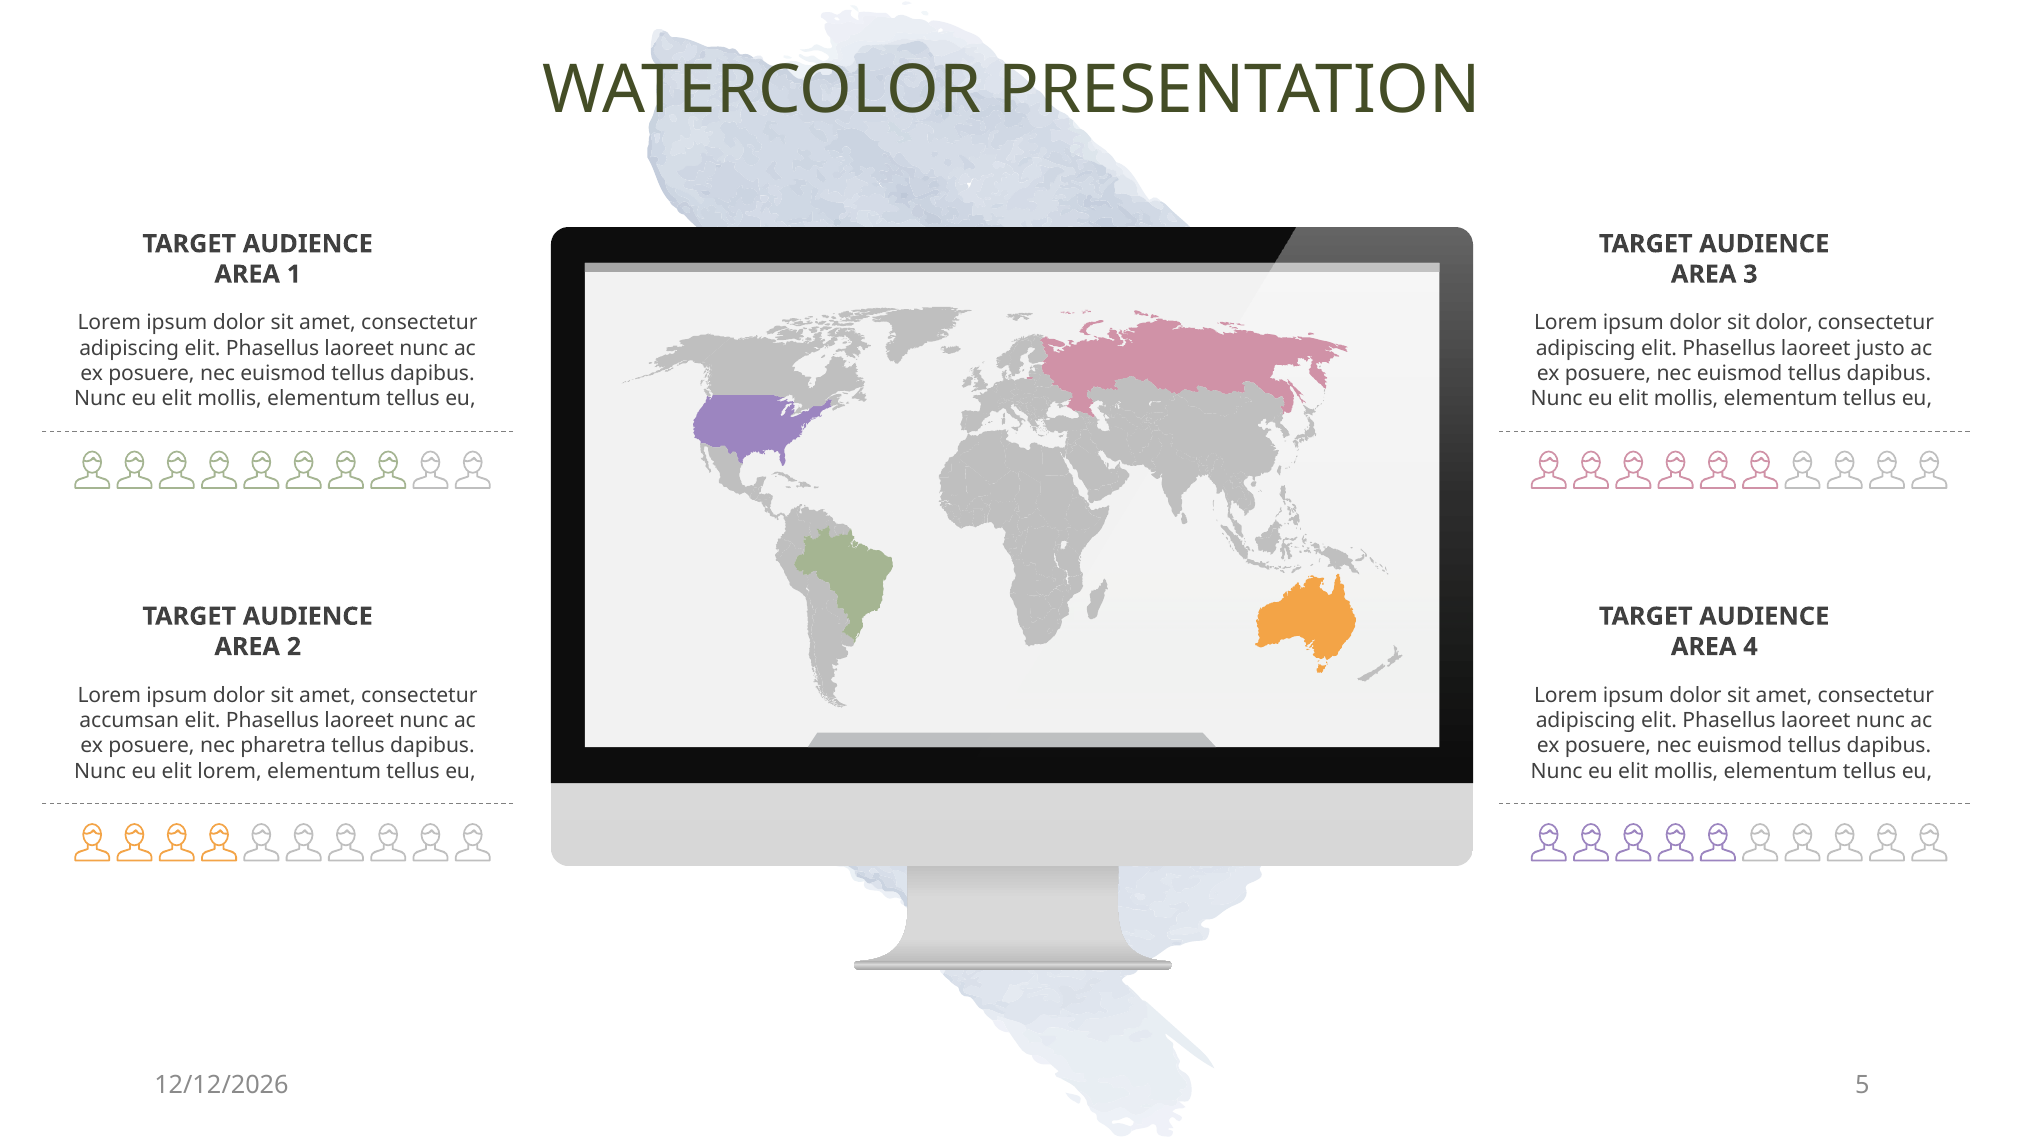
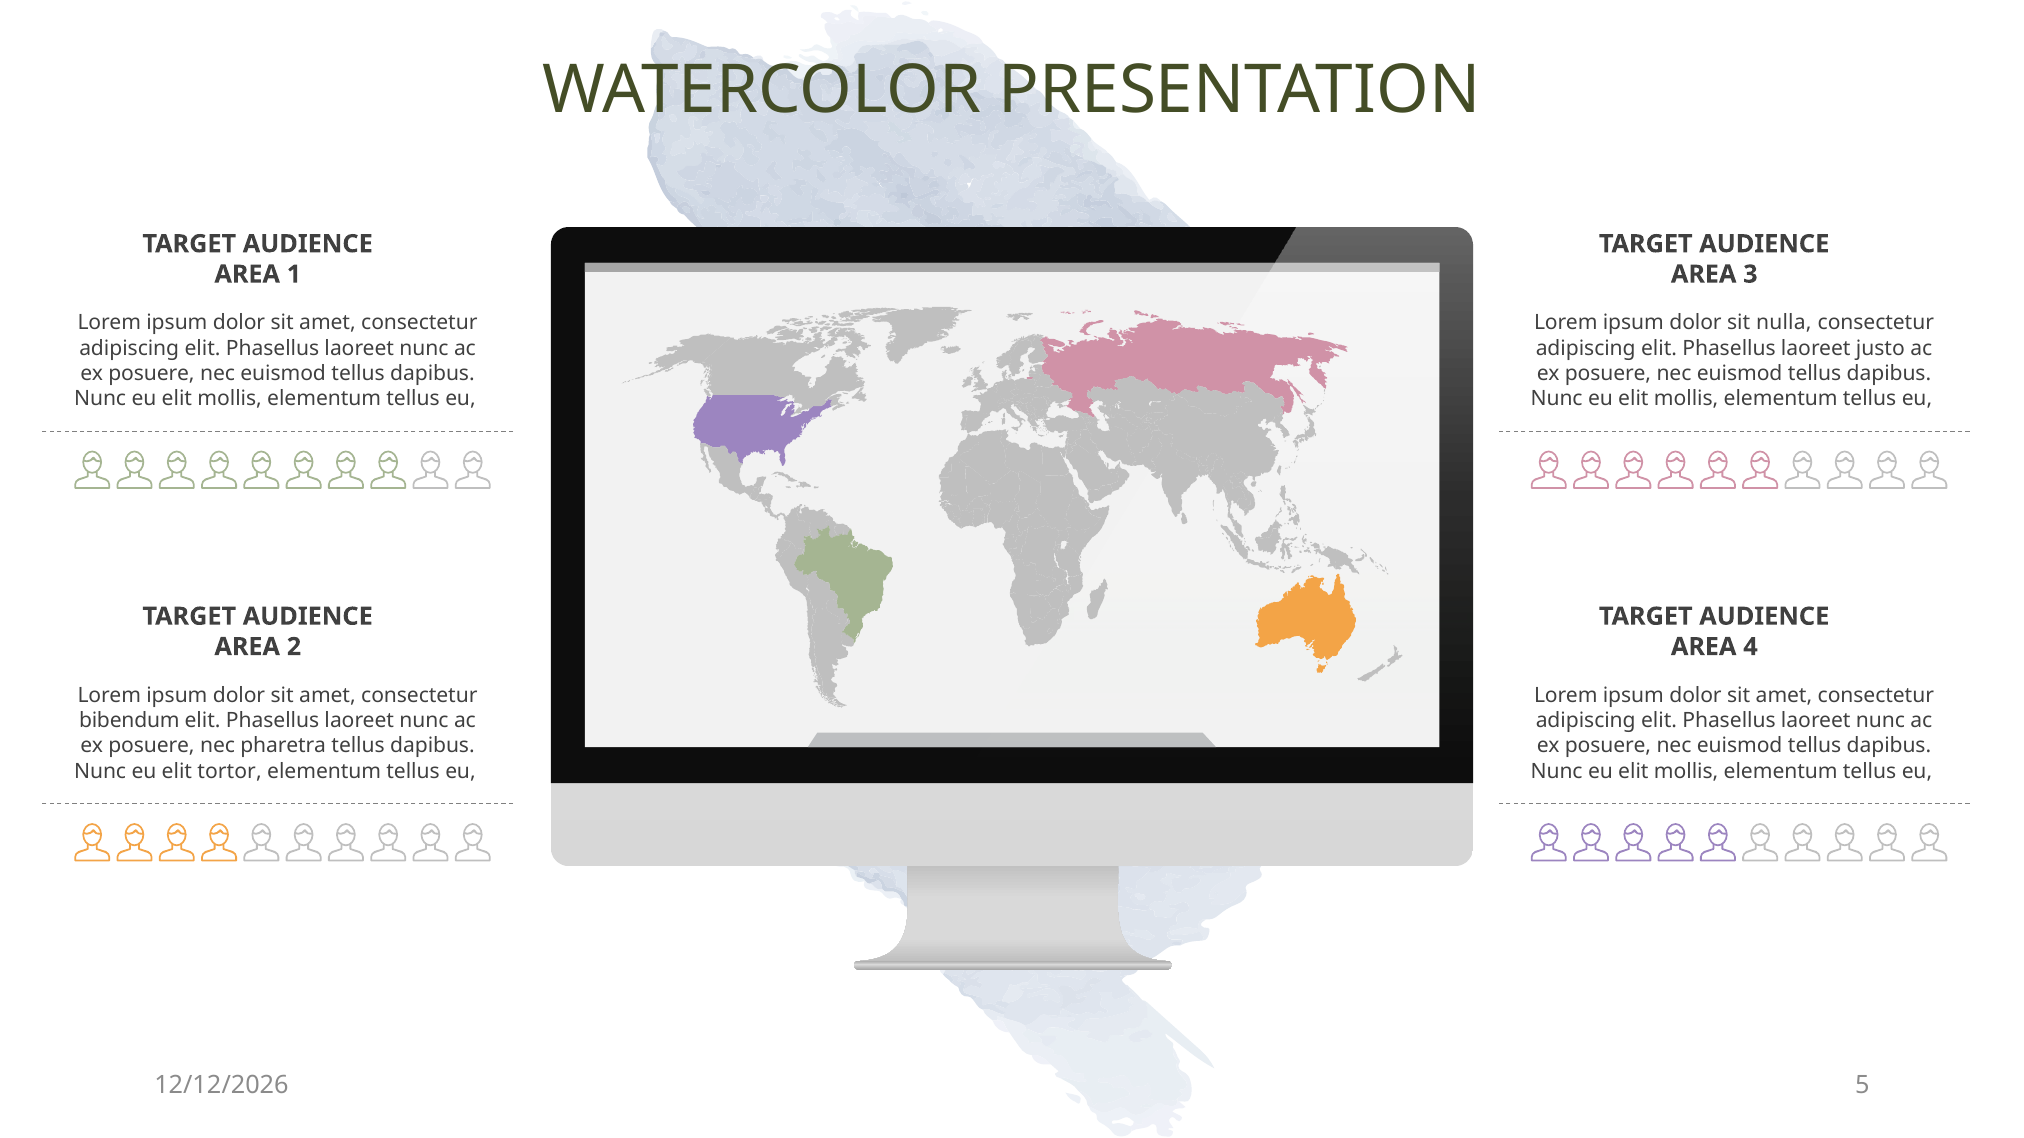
sit dolor: dolor -> nulla
accumsan: accumsan -> bibendum
elit lorem: lorem -> tortor
